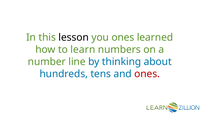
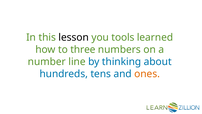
you ones: ones -> tools
learn: learn -> three
ones at (147, 74) colour: red -> orange
